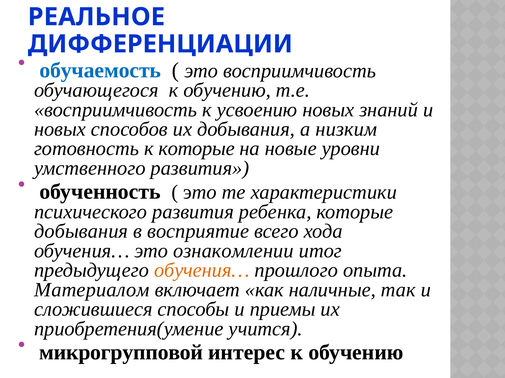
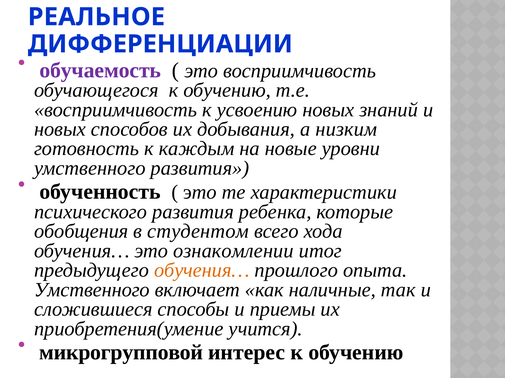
обучаемость colour: blue -> purple
к которые: которые -> каждым
добывания at (81, 232): добывания -> обобщения
восприятие: восприятие -> студентом
Материалом at (92, 290): Материалом -> Умственного
